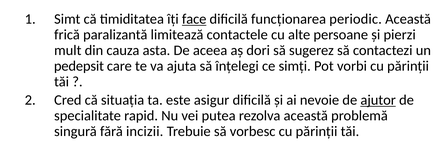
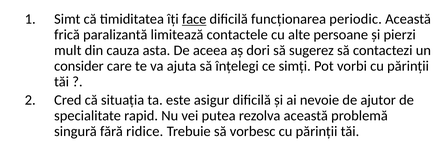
pedepsit: pedepsit -> consider
ajutor underline: present -> none
incizii: incizii -> ridice
